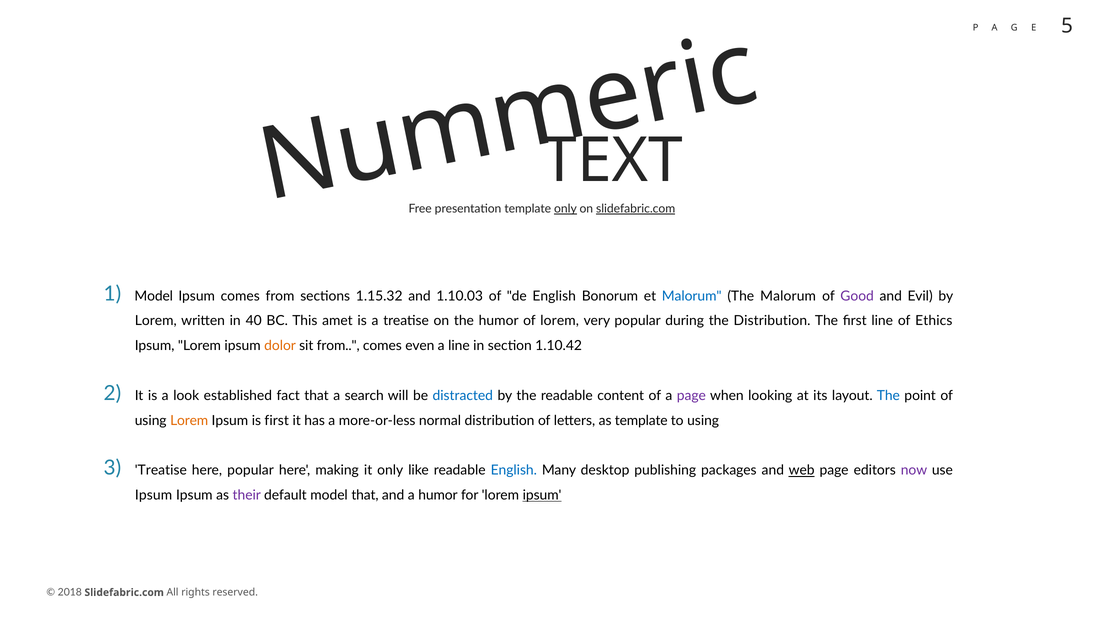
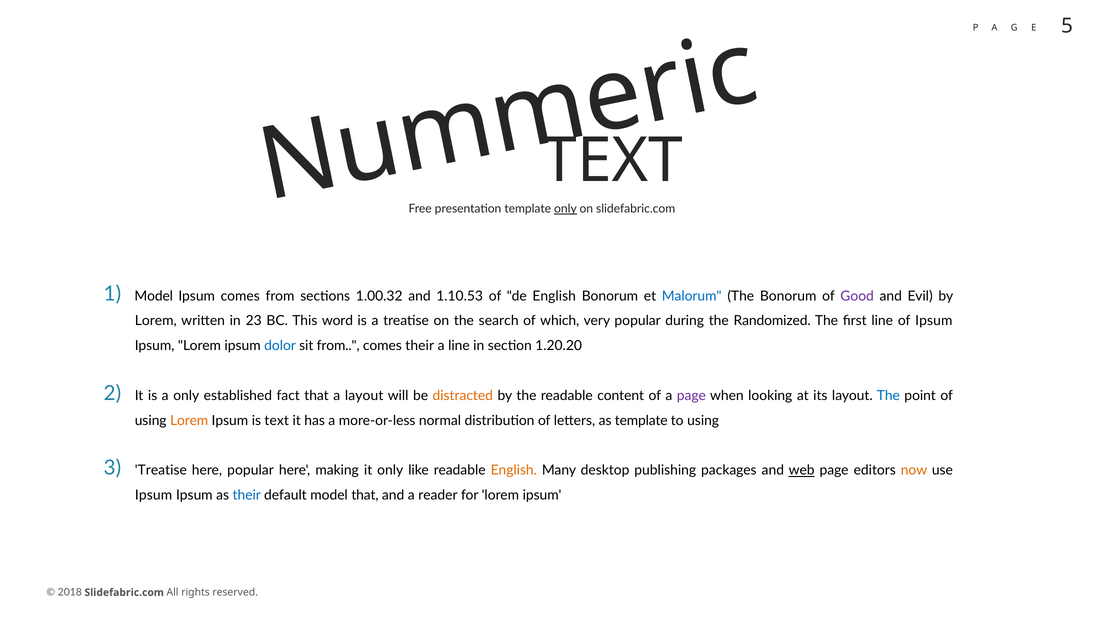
slidefabric.com at (636, 209) underline: present -> none
1.15.32: 1.15.32 -> 1.00.32
1.10.03: 1.10.03 -> 1.10.53
The Malorum: Malorum -> Bonorum
40: 40 -> 23
amet: amet -> word
the humor: humor -> search
of lorem: lorem -> which
the Distribution: Distribution -> Randomized
of Ethics: Ethics -> Ipsum
dolor colour: orange -> blue
comes even: even -> their
1.10.42: 1.10.42 -> 1.20.20
a look: look -> only
a search: search -> layout
distracted colour: blue -> orange
is first: first -> text
English at (514, 471) colour: blue -> orange
now colour: purple -> orange
their at (247, 496) colour: purple -> blue
a humor: humor -> reader
ipsum at (542, 496) underline: present -> none
